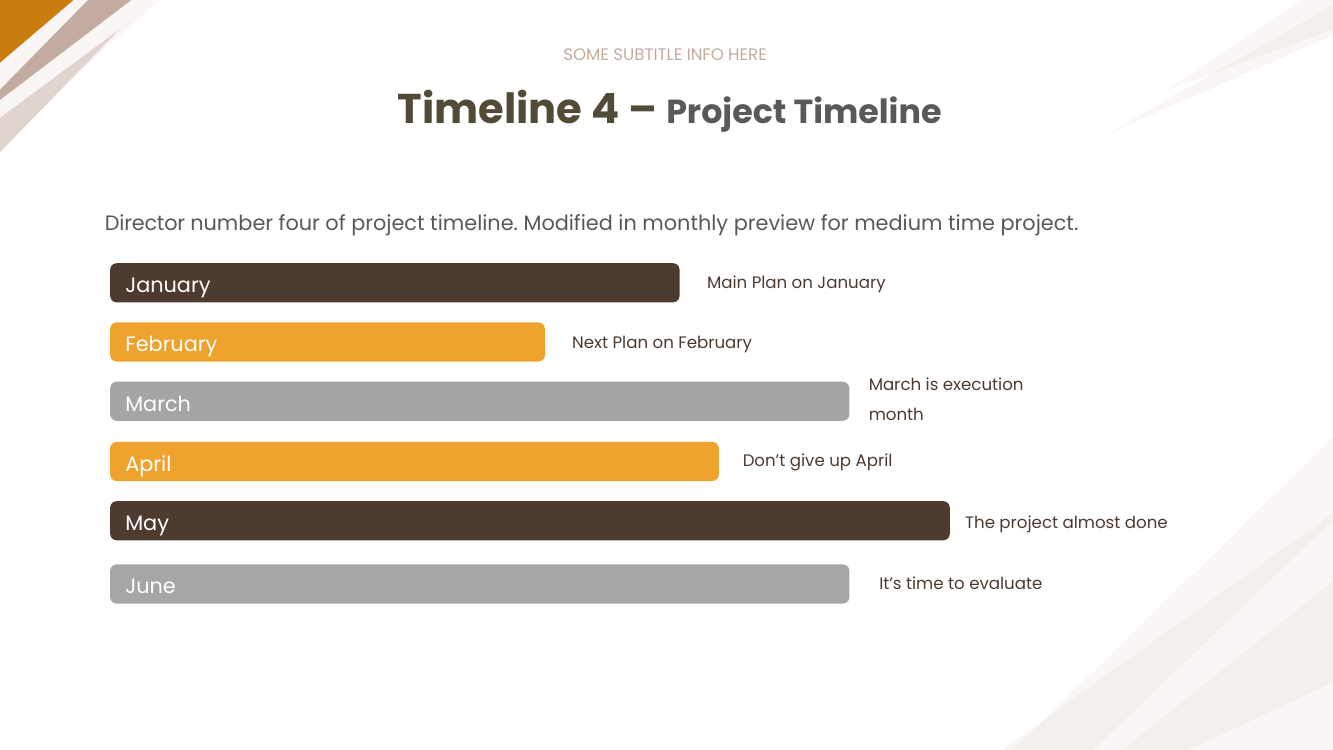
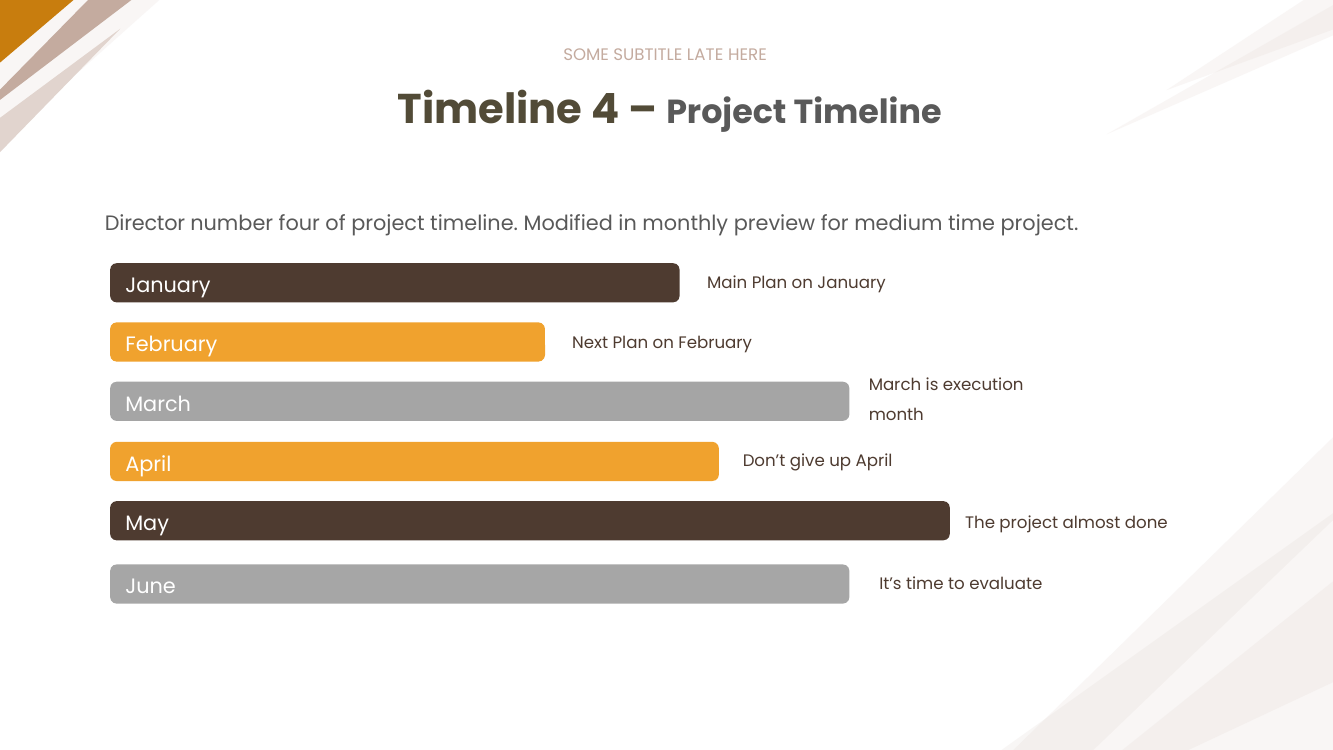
INFO: INFO -> LATE
